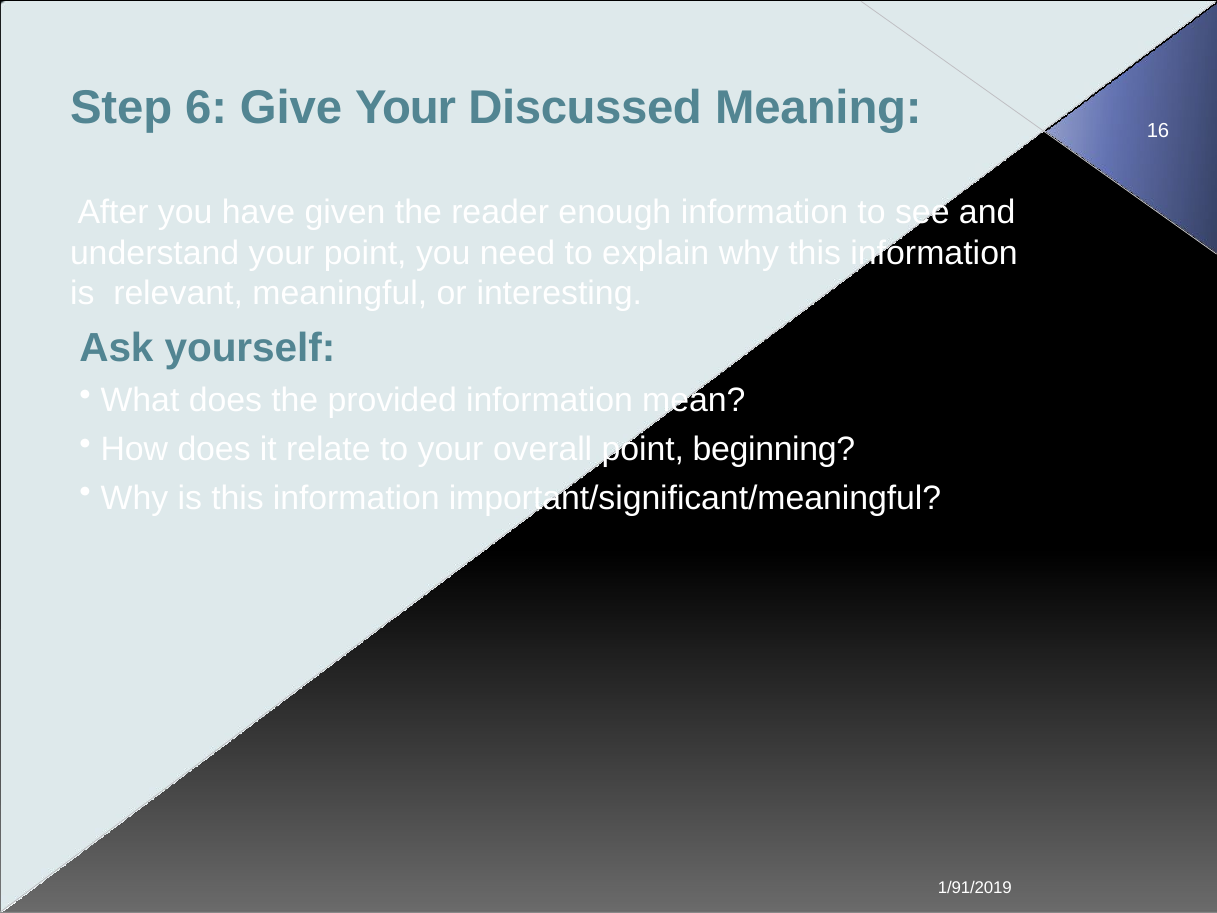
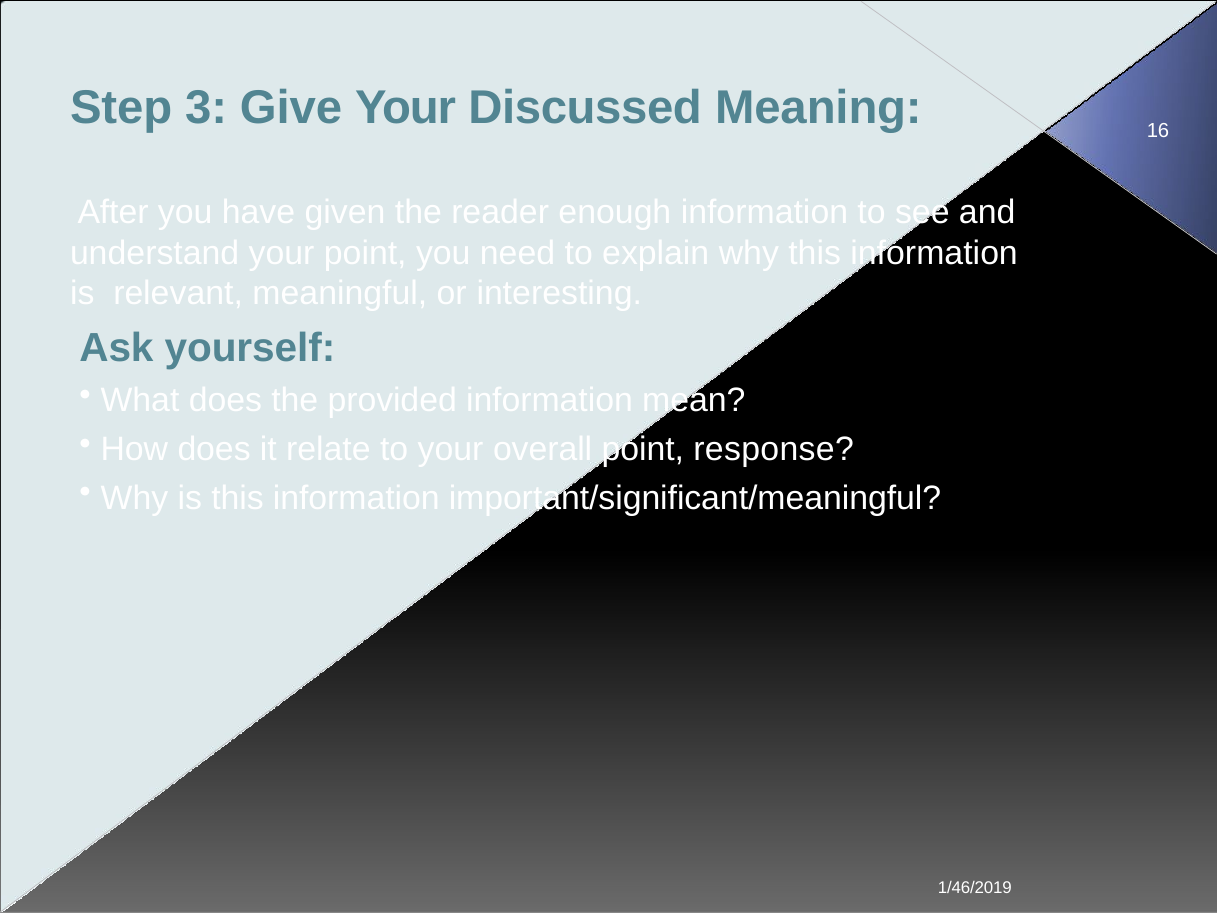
6: 6 -> 3
beginning: beginning -> response
1/91/2019: 1/91/2019 -> 1/46/2019
